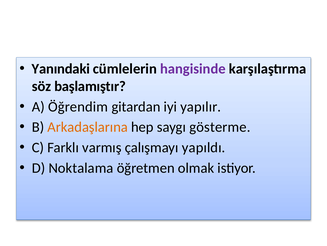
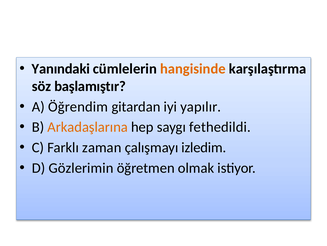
hangisinde colour: purple -> orange
gösterme: gösterme -> fethedildi
varmış: varmış -> zaman
yapıldı: yapıldı -> izledim
Noktalama: Noktalama -> Gözlerimin
